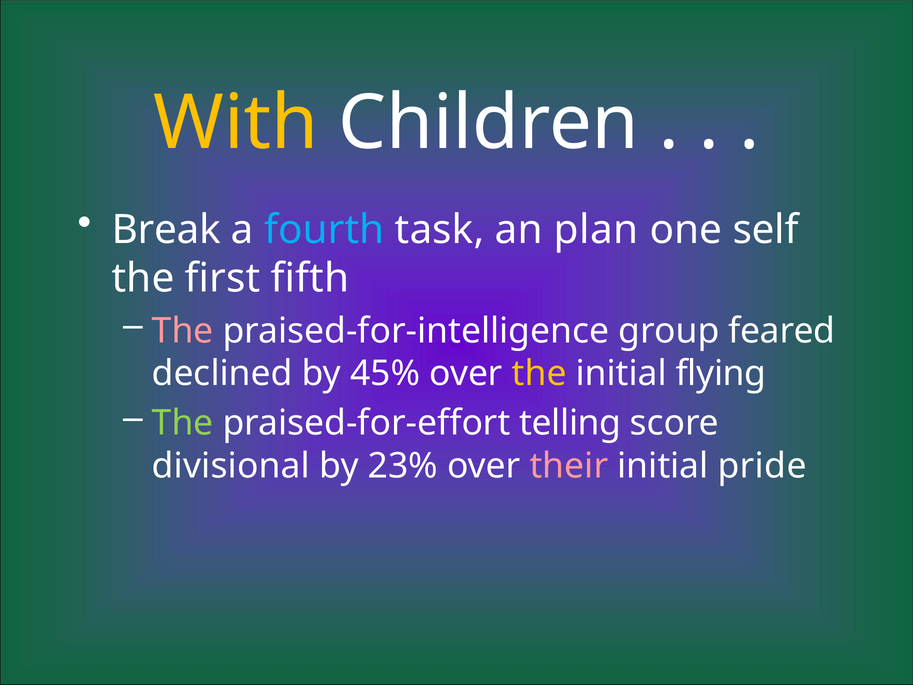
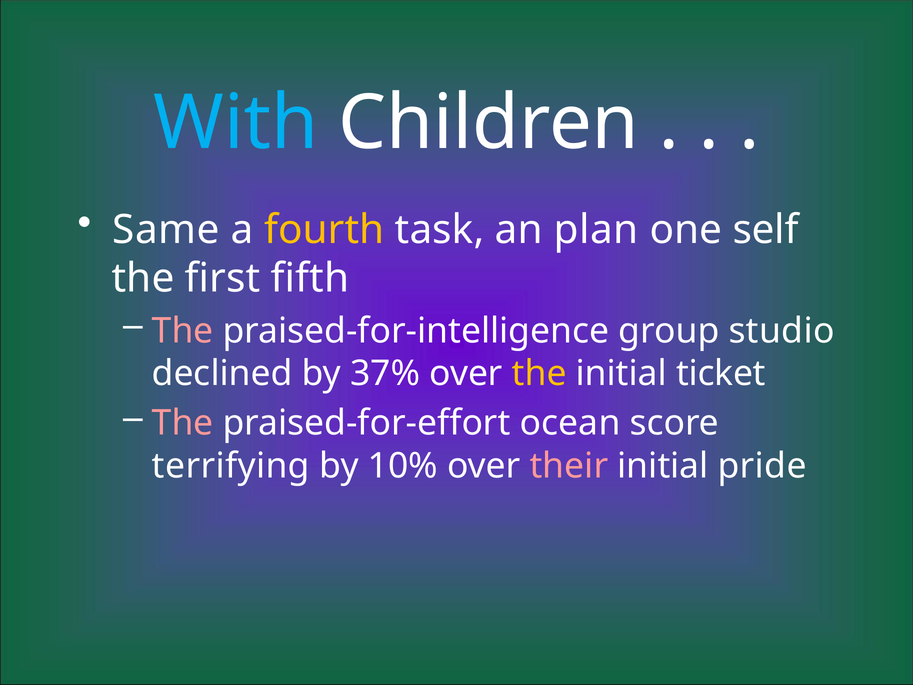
With colour: yellow -> light blue
Break: Break -> Same
fourth colour: light blue -> yellow
feared: feared -> studio
45%: 45% -> 37%
flying: flying -> ticket
The at (183, 423) colour: light green -> pink
telling: telling -> ocean
divisional: divisional -> terrifying
23%: 23% -> 10%
